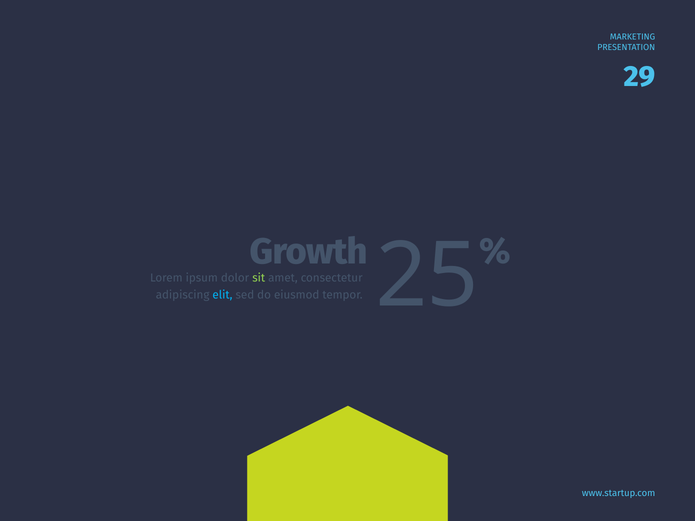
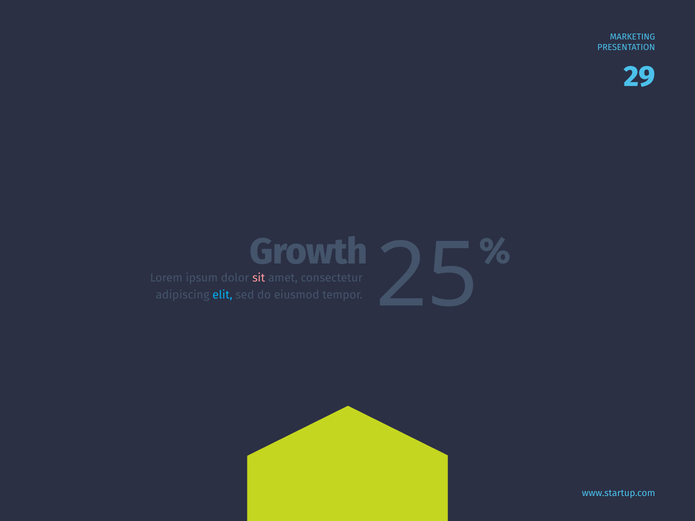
sit colour: light green -> pink
